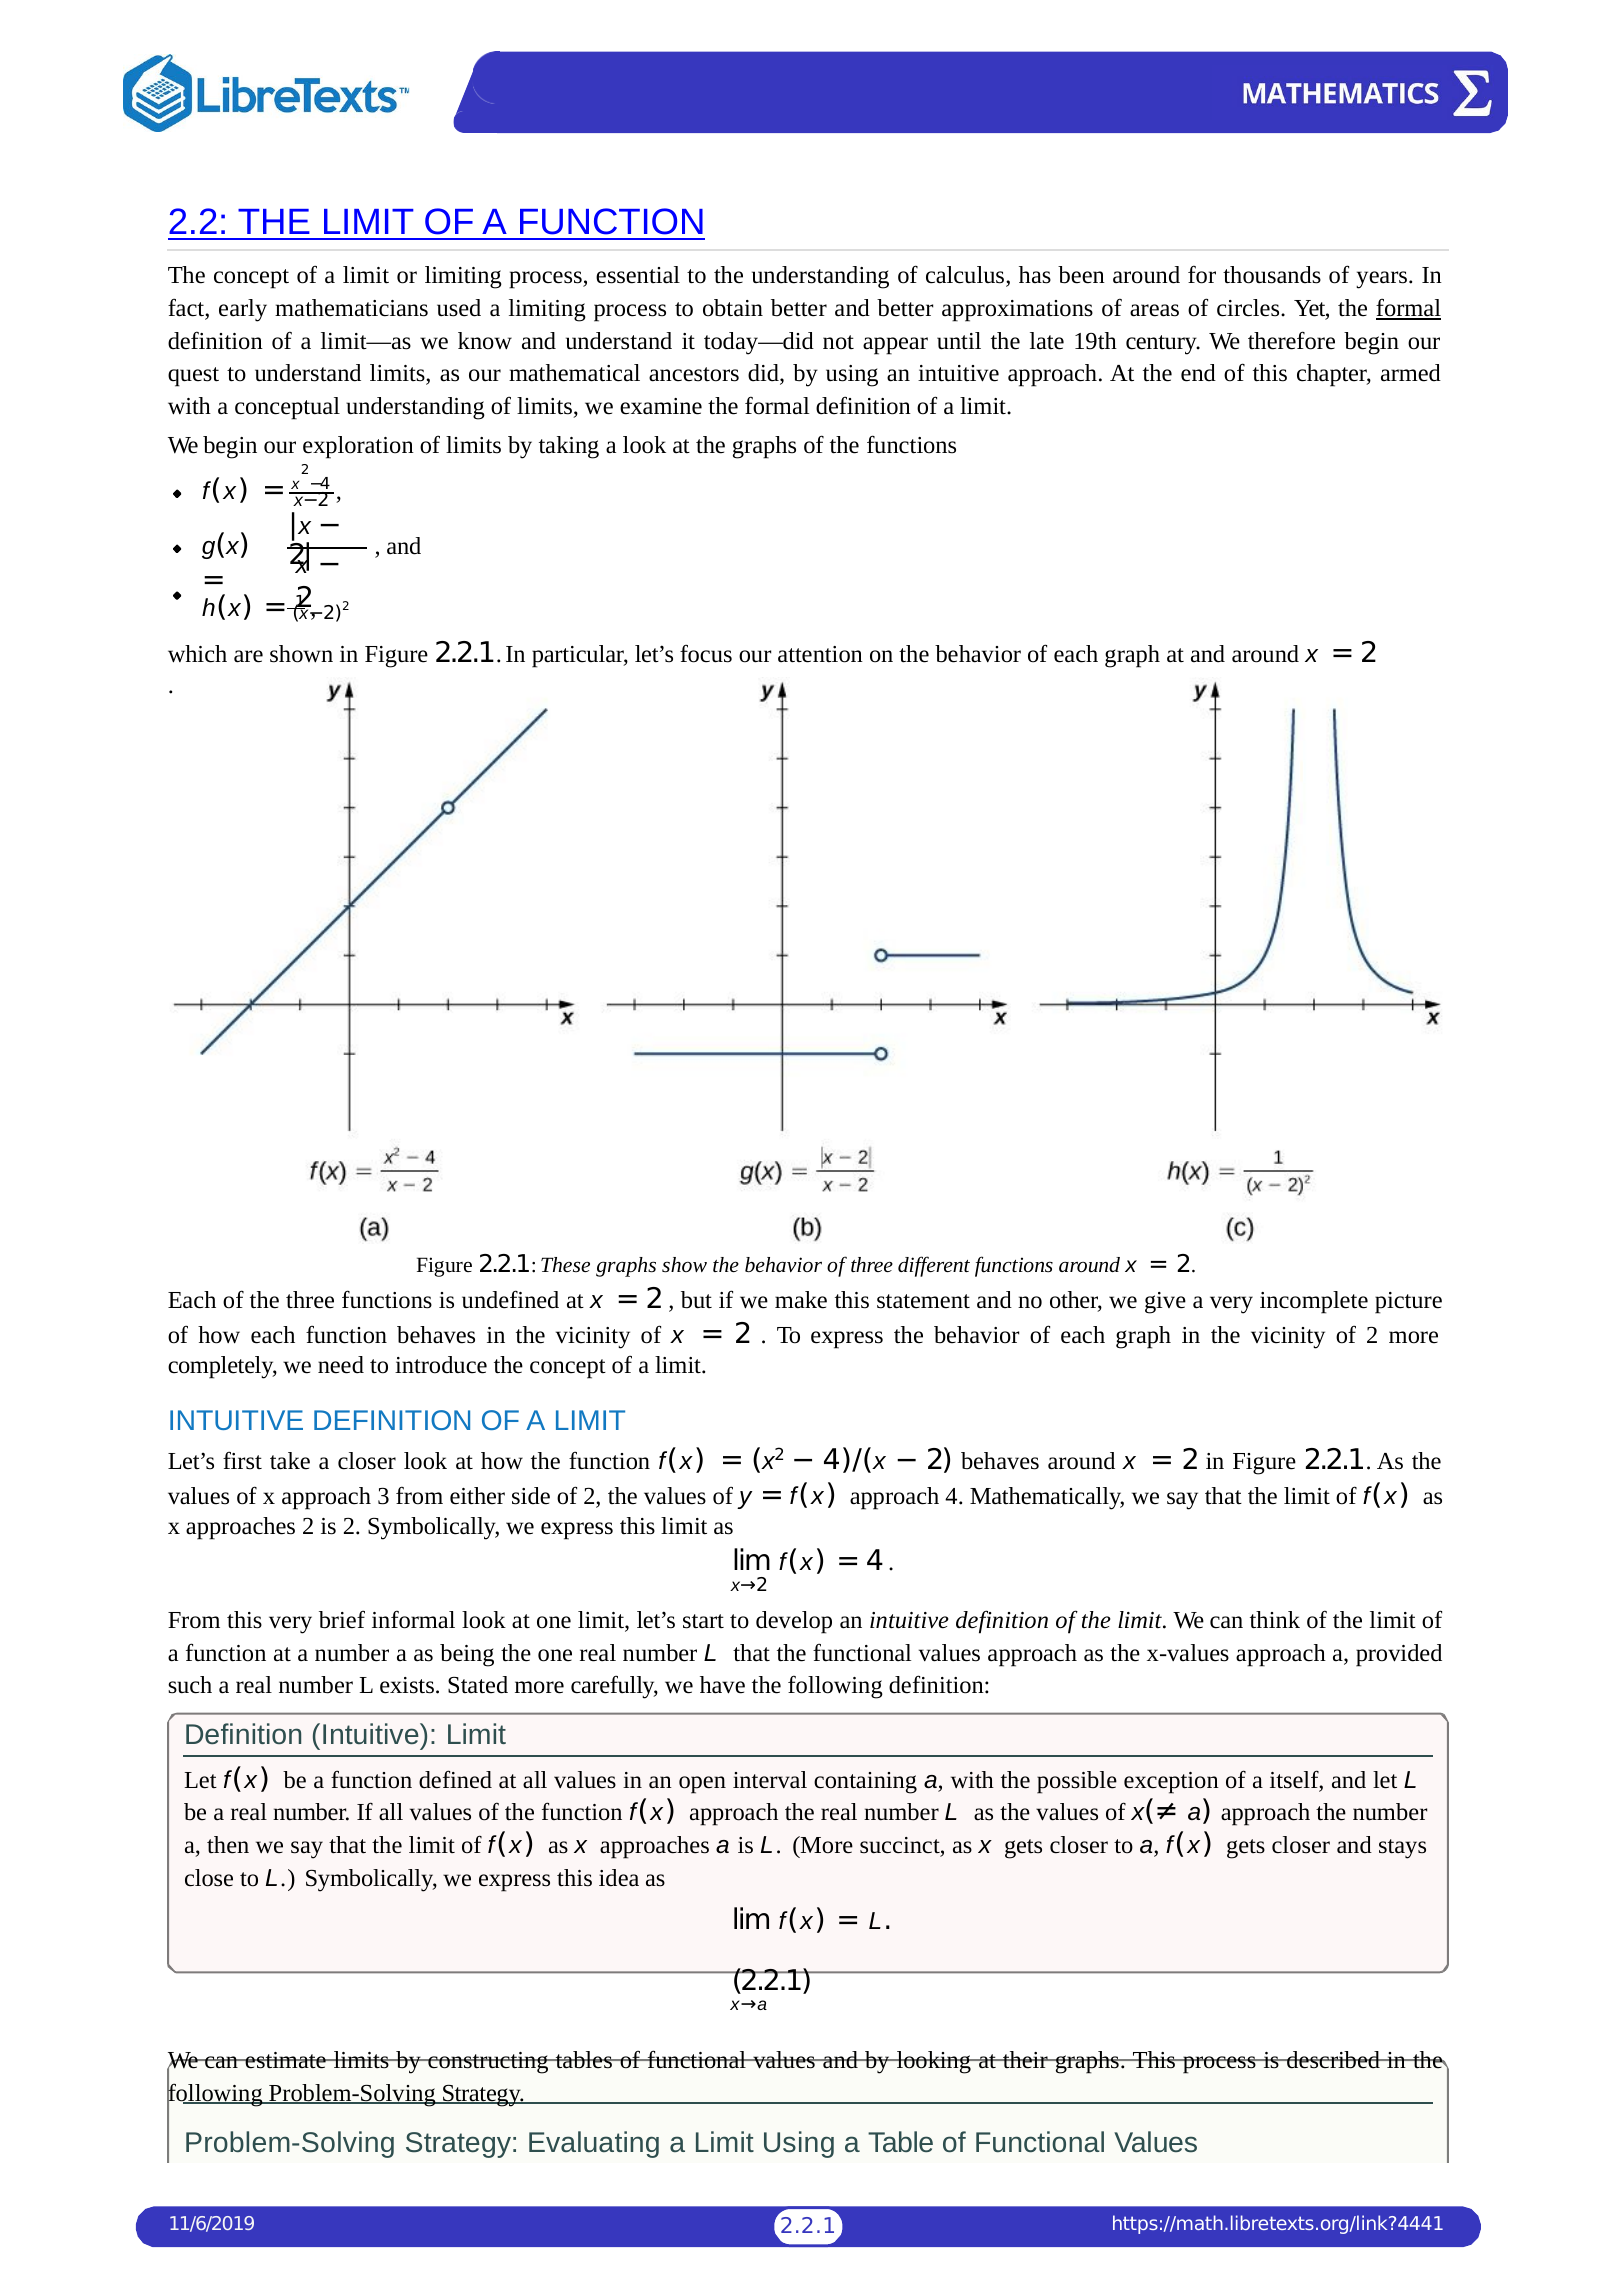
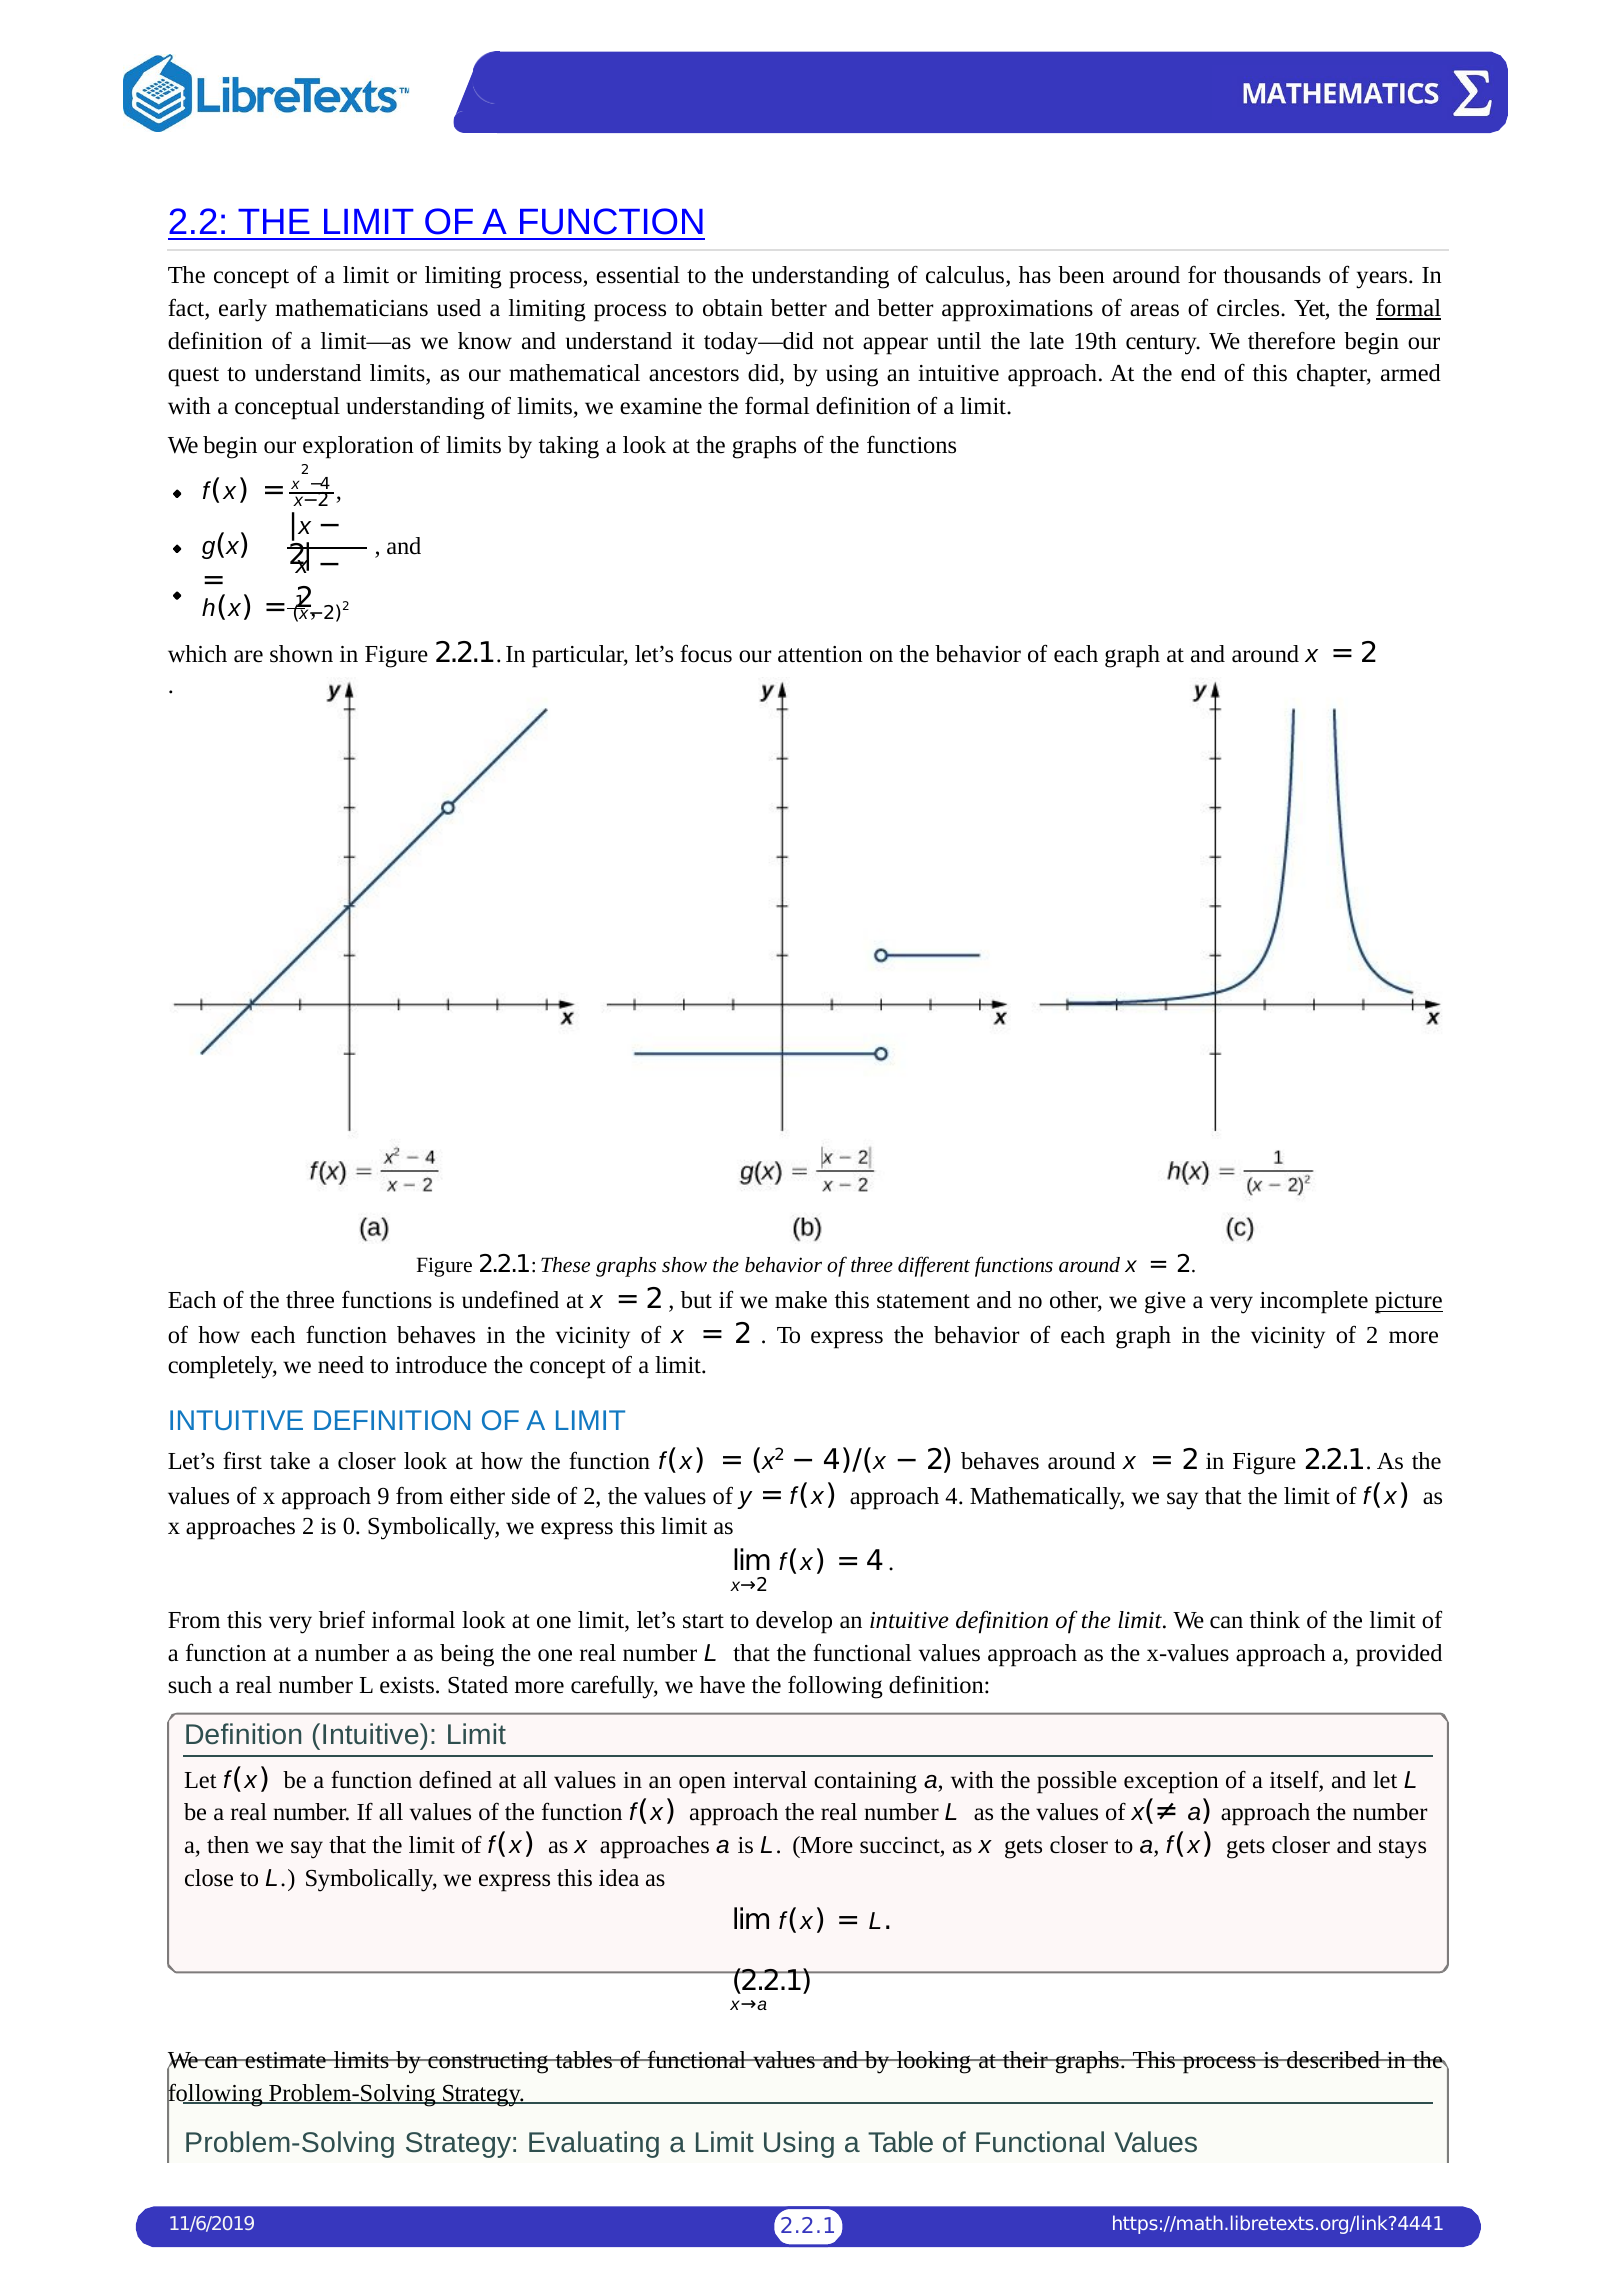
picture underline: none -> present
3: 3 -> 9
is 2: 2 -> 0
